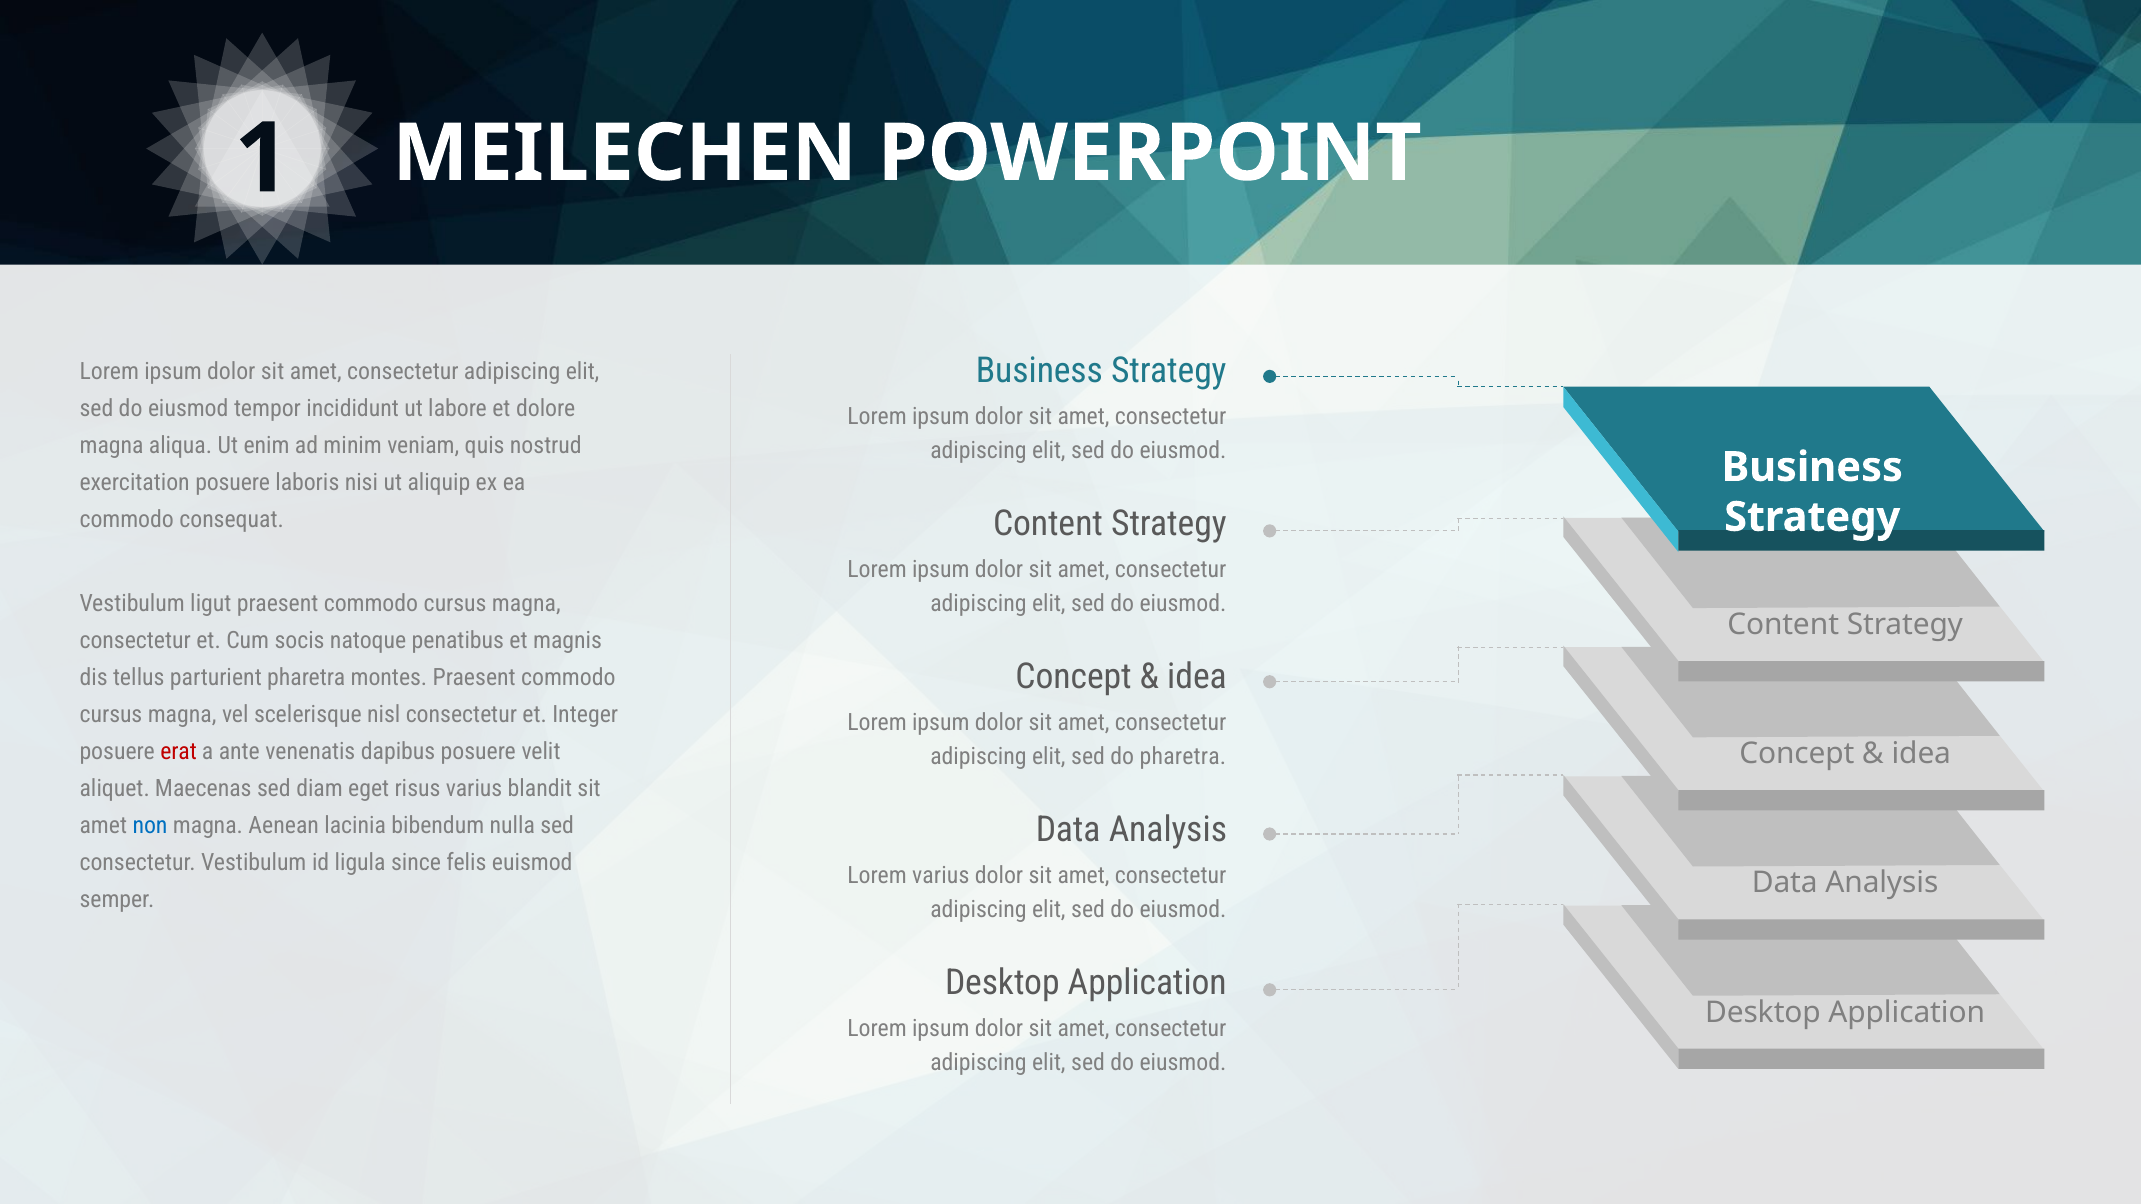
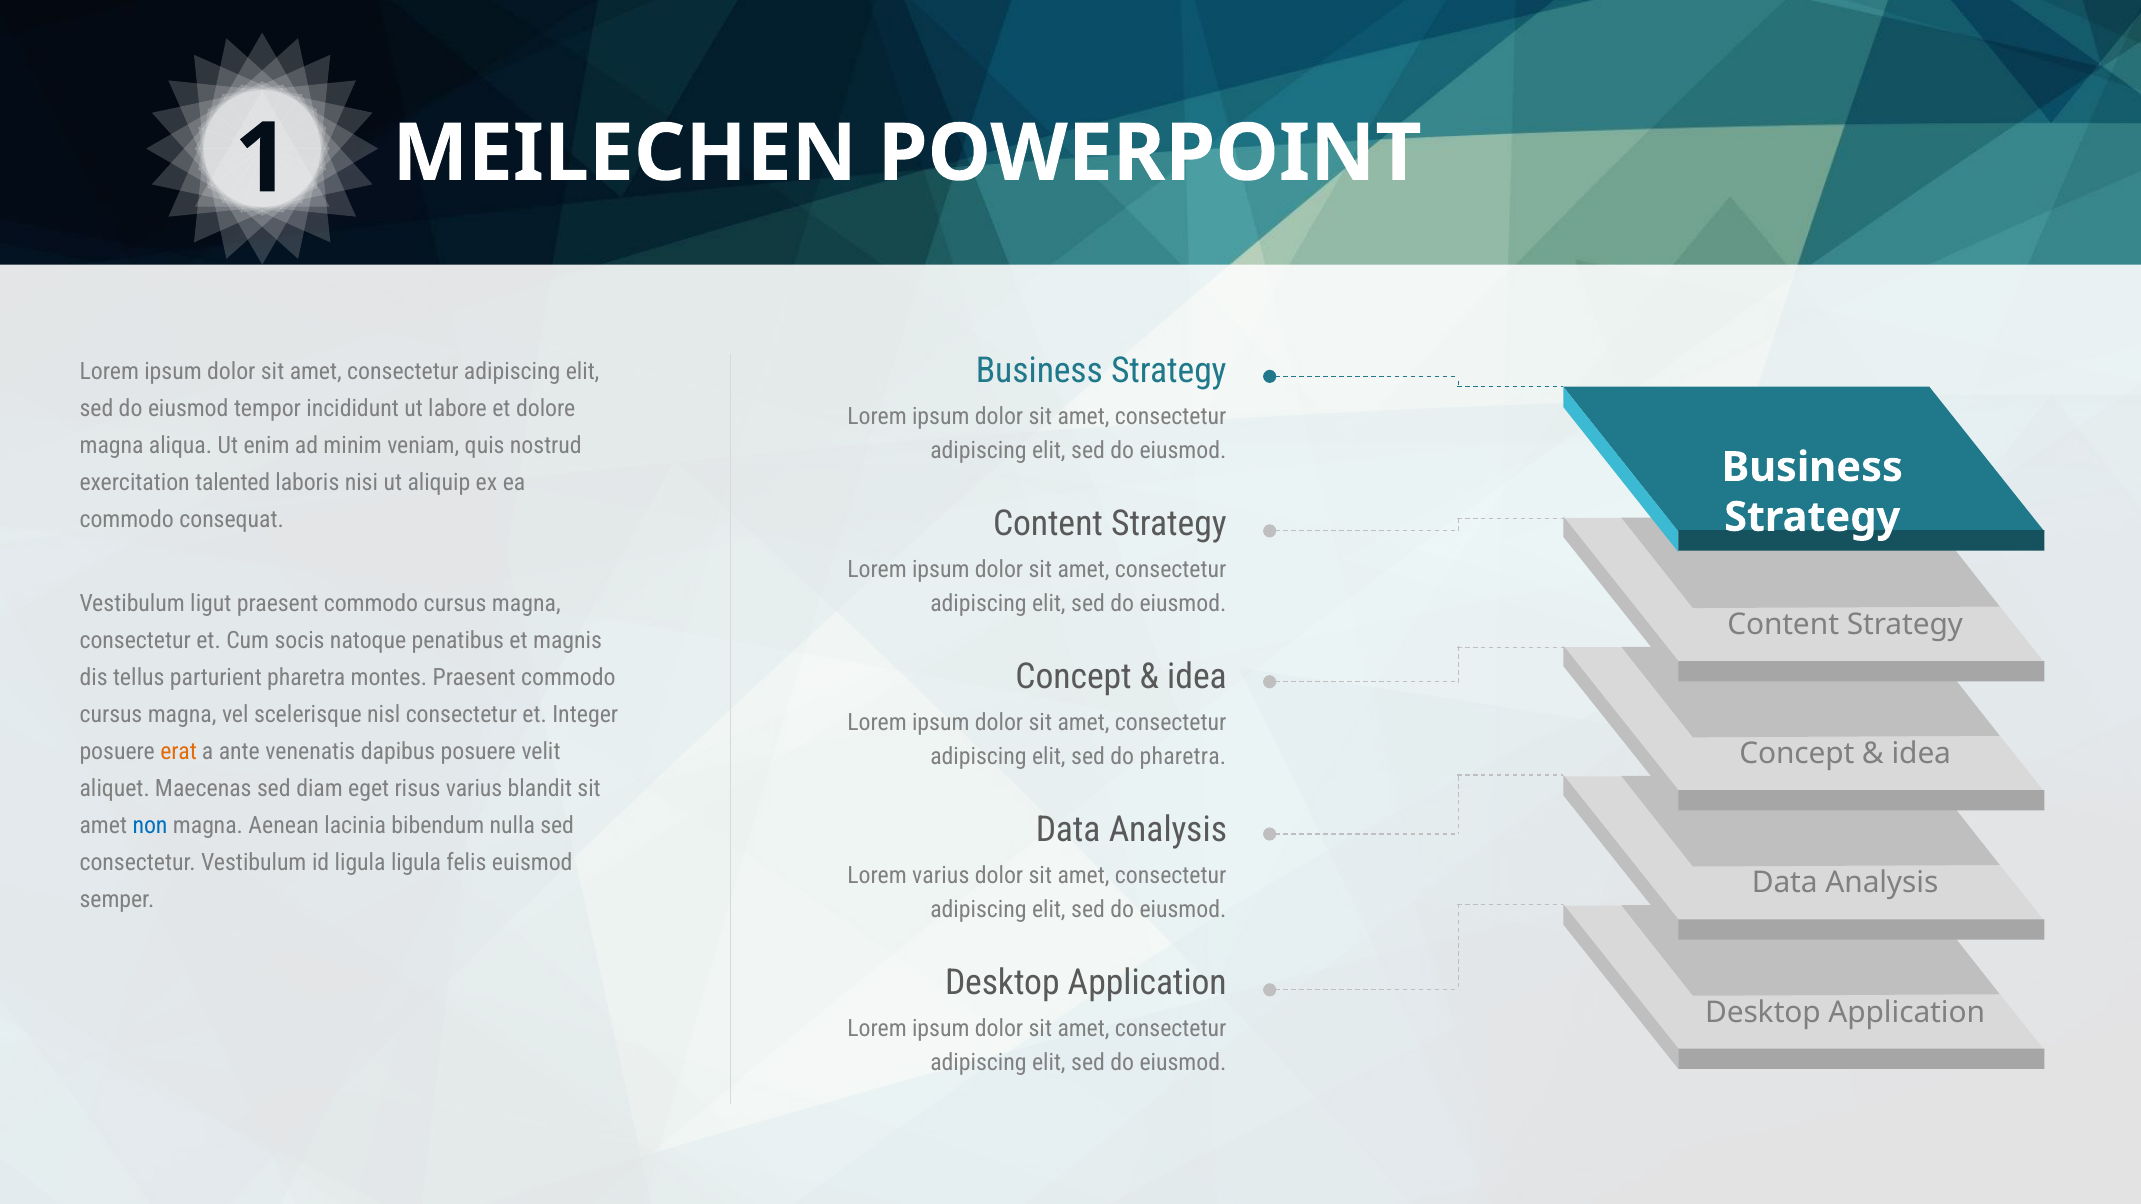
exercitation posuere: posuere -> talented
erat colour: red -> orange
ligula since: since -> ligula
